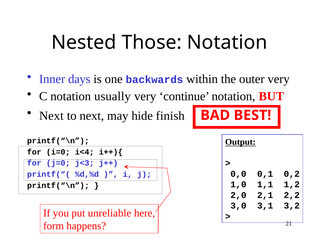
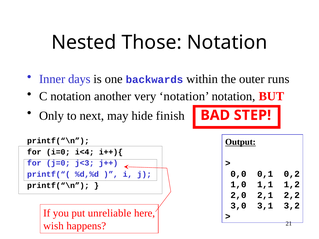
outer very: very -> runs
usually: usually -> another
very continue: continue -> notation
Next at (51, 116): Next -> Only
BEST: BEST -> STEP
form: form -> wish
